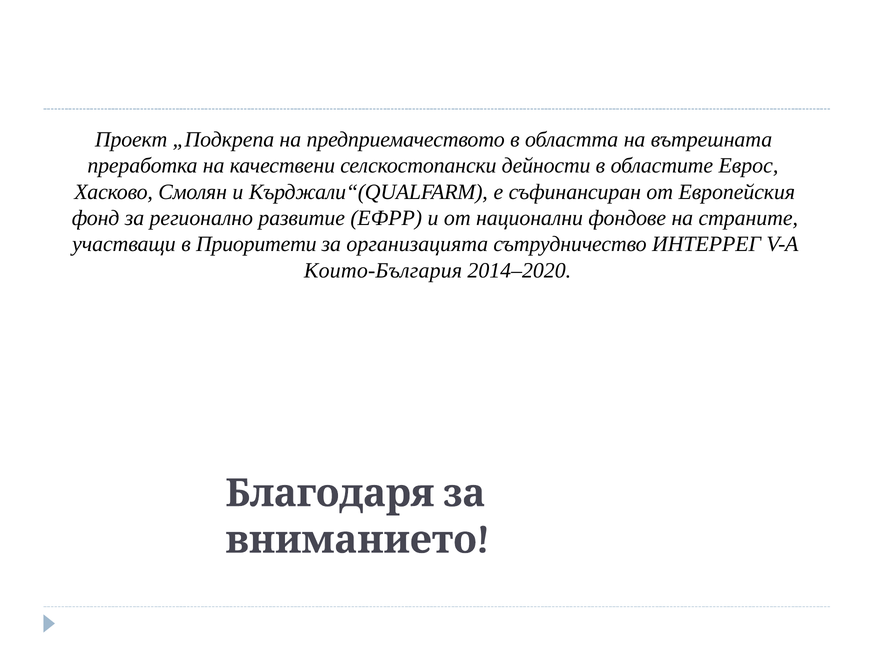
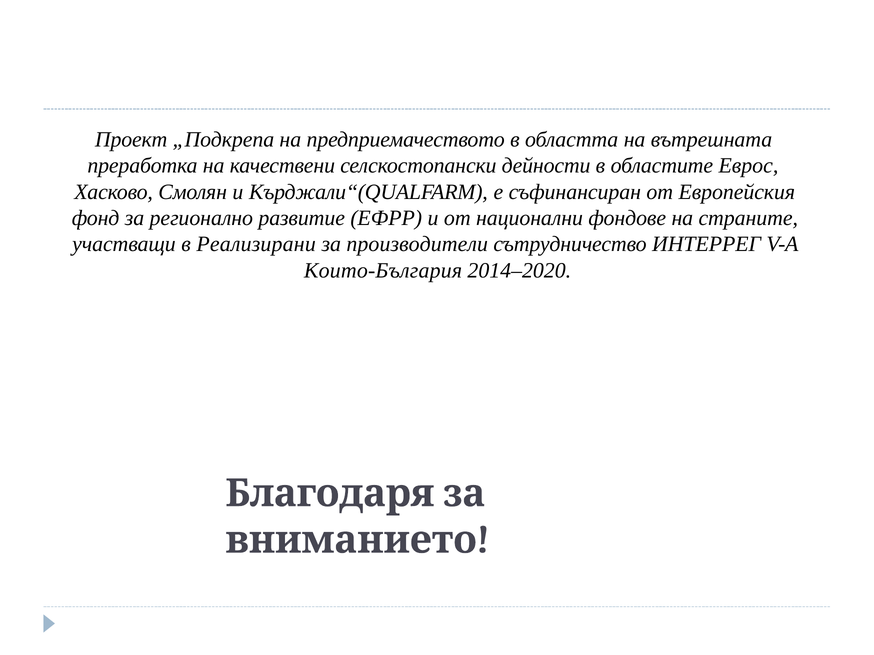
Приоритети: Приоритети -> Реализирани
организацията: организацията -> производители
